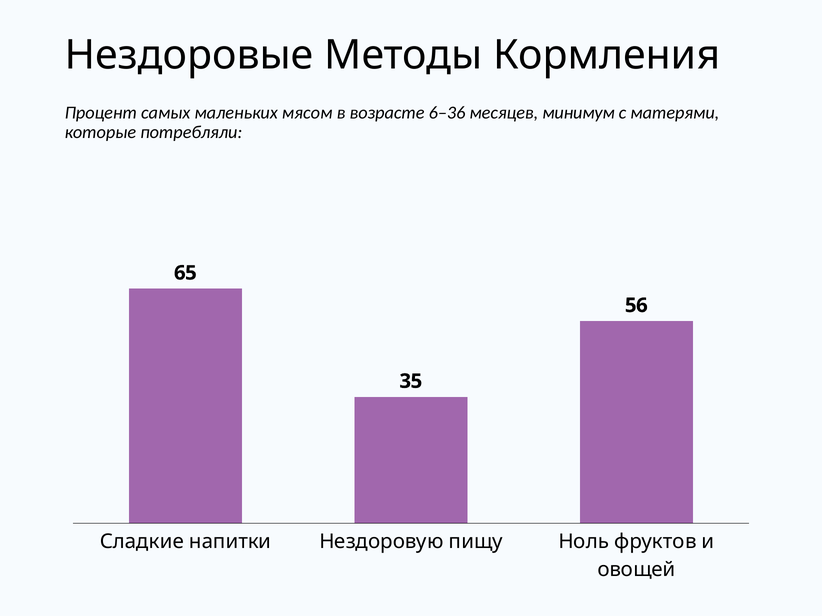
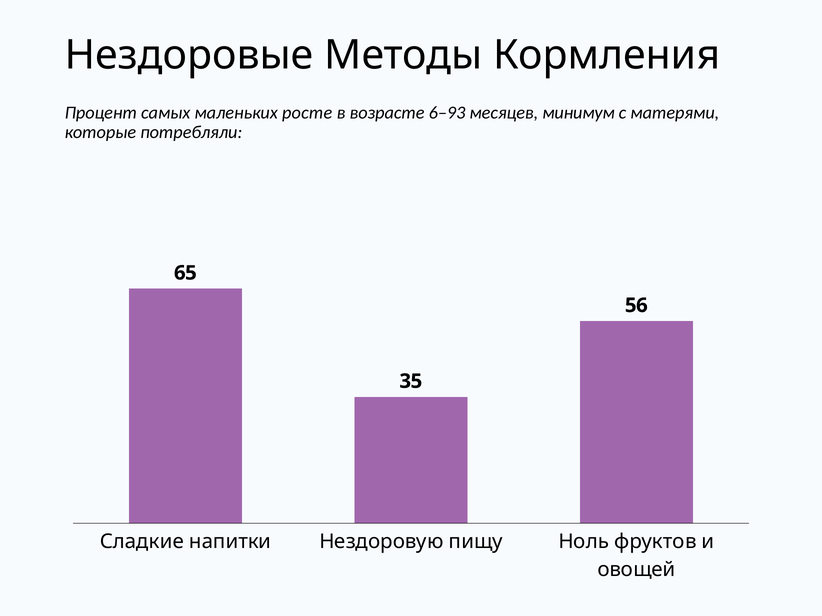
мясом: мясом -> росте
6–36: 6–36 -> 6–93
